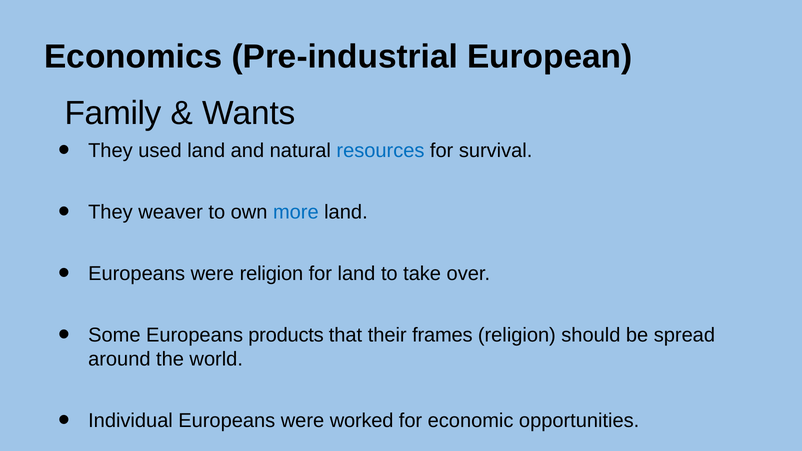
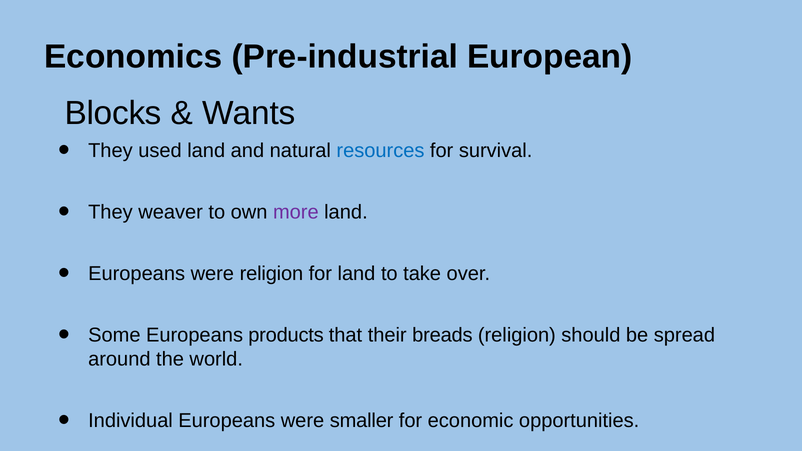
Family: Family -> Blocks
more colour: blue -> purple
frames: frames -> breads
worked: worked -> smaller
